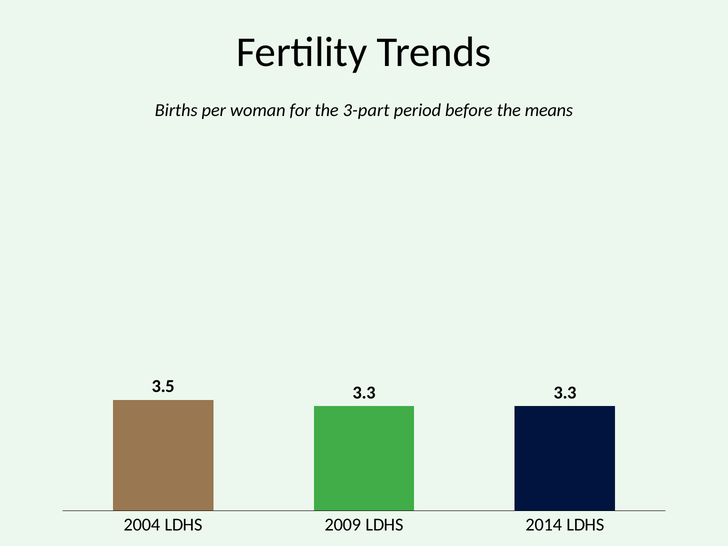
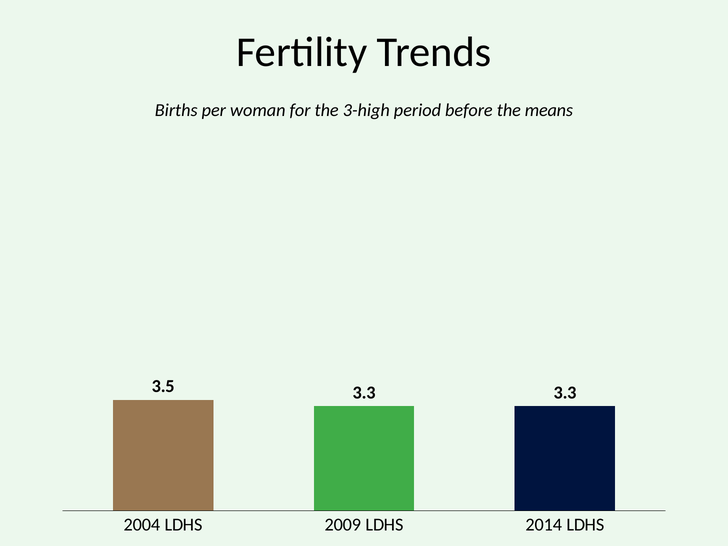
3-part: 3-part -> 3-high
